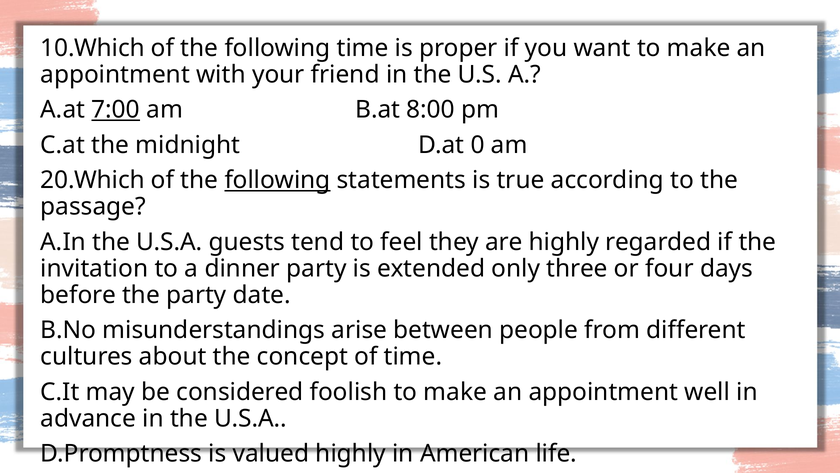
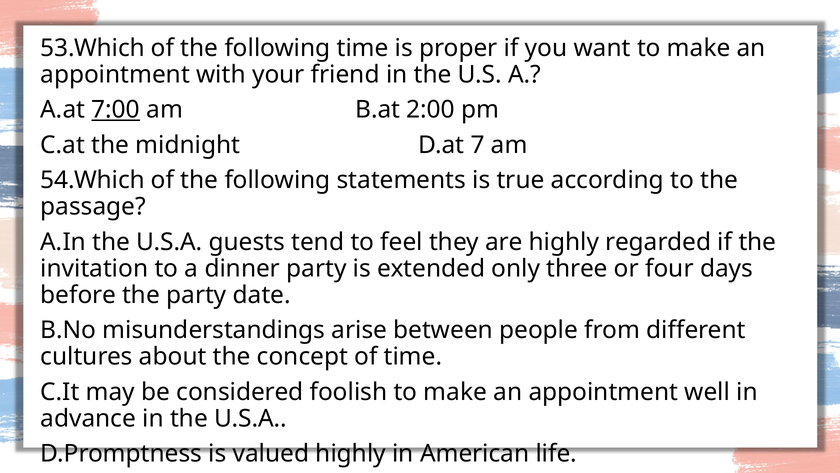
10.Which: 10.Which -> 53.Which
8:00: 8:00 -> 2:00
0: 0 -> 7
20.Which: 20.Which -> 54.Which
following at (278, 180) underline: present -> none
